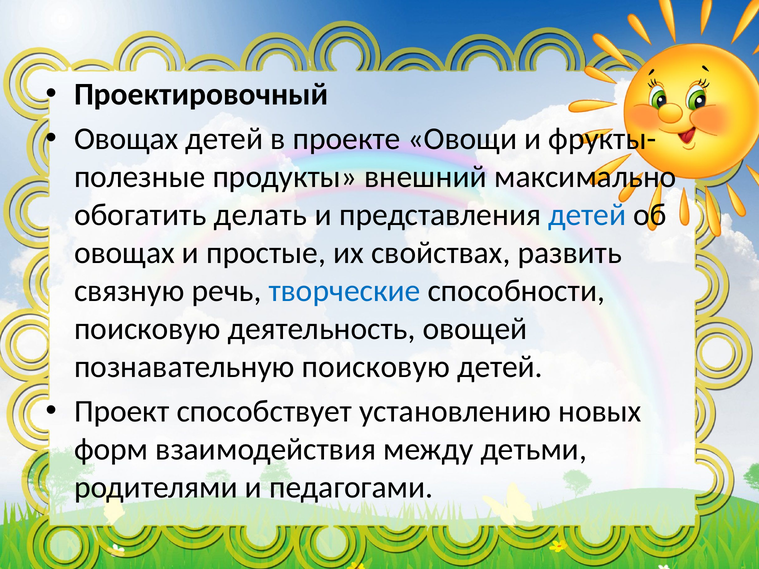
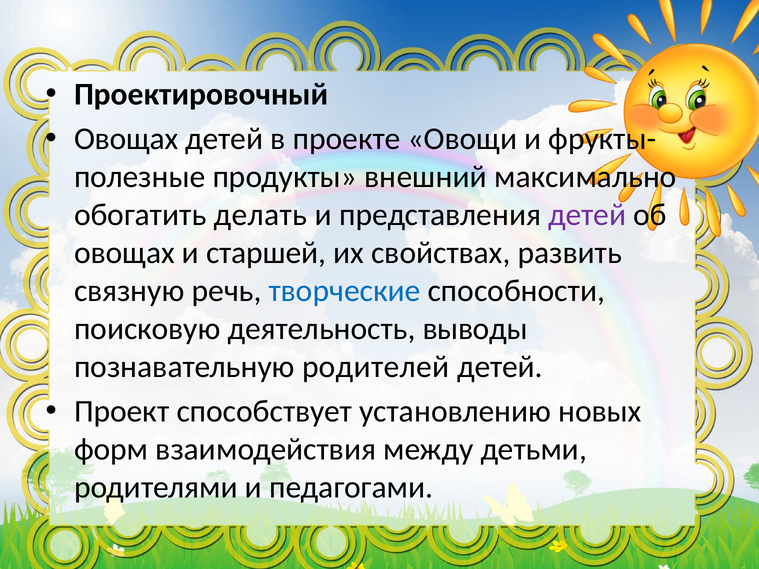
детей at (587, 215) colour: blue -> purple
простые: простые -> старшей
овощей: овощей -> выводы
познавательную поисковую: поисковую -> родителей
